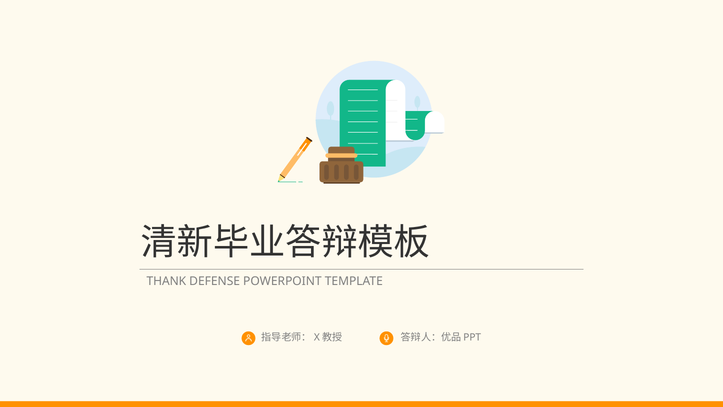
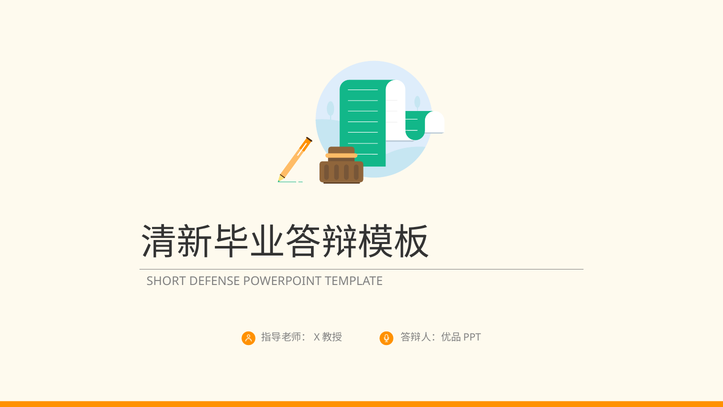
THANK: THANK -> SHORT
